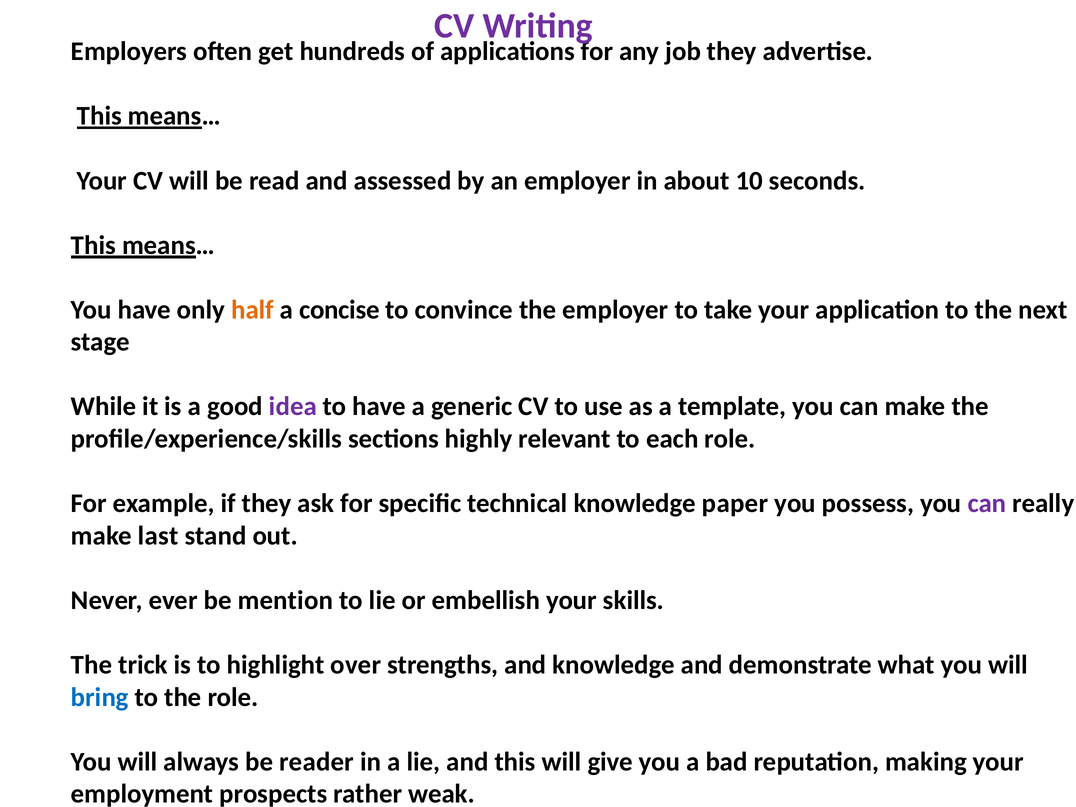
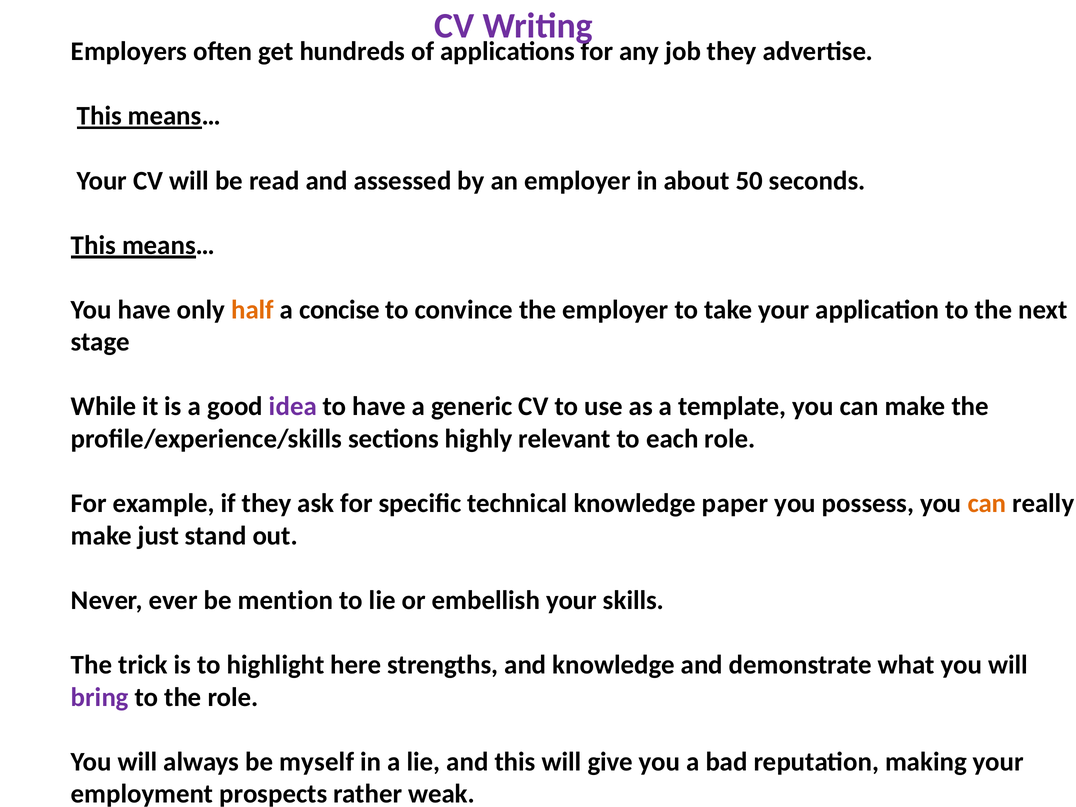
10: 10 -> 50
can at (987, 503) colour: purple -> orange
last: last -> just
over: over -> here
bring colour: blue -> purple
reader: reader -> myself
